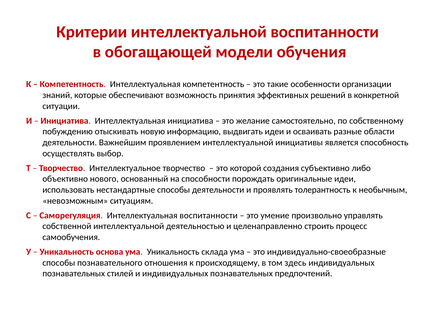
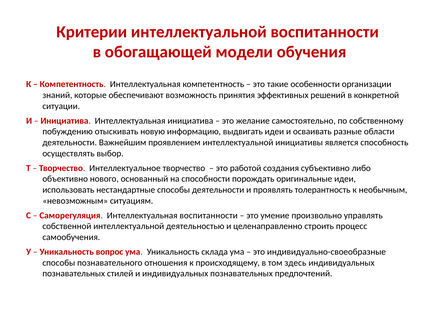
которой: которой -> работой
основа: основа -> вопрос
